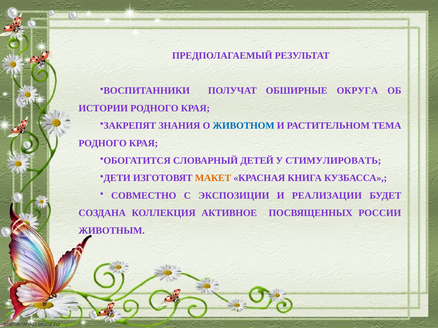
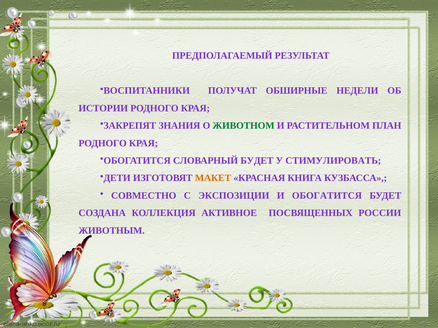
ОКРУГА: ОКРУГА -> НЕДЕЛИ
ЖИВОТНОМ colour: blue -> green
ТЕМА: ТЕМА -> ПЛАН
СЛОВАРНЫЙ ДЕТЕЙ: ДЕТЕЙ -> БУДЕТ
И РЕАЛИЗАЦИИ: РЕАЛИЗАЦИИ -> ОБОГАТИТСЯ
